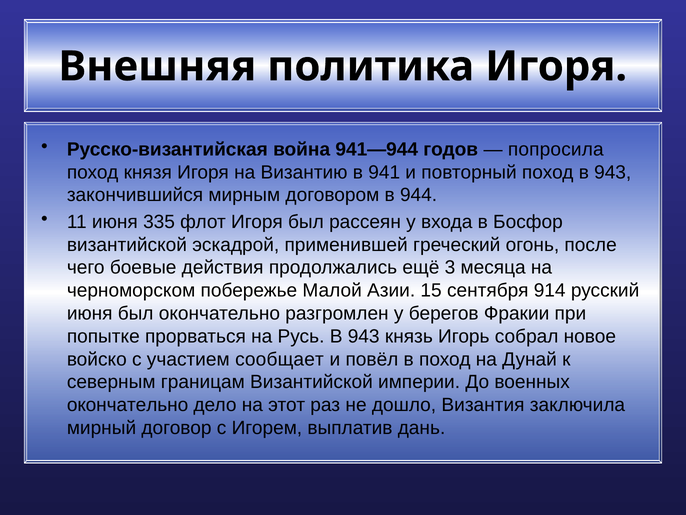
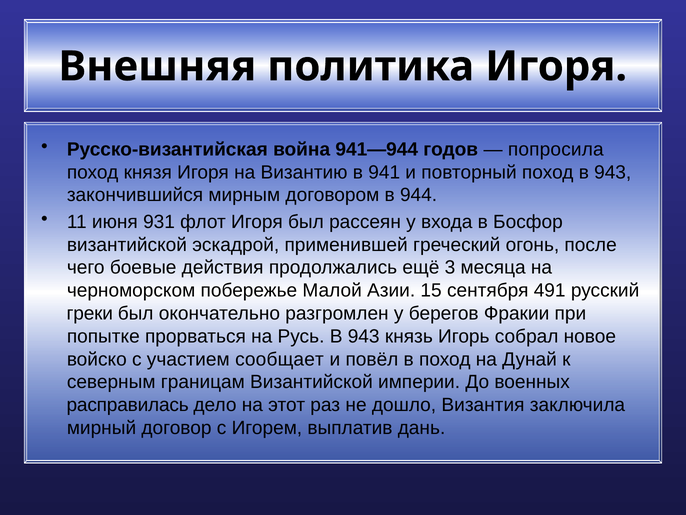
335: 335 -> 931
914: 914 -> 491
июня at (90, 313): июня -> греки
окончательно at (128, 405): окончательно -> расправилась
